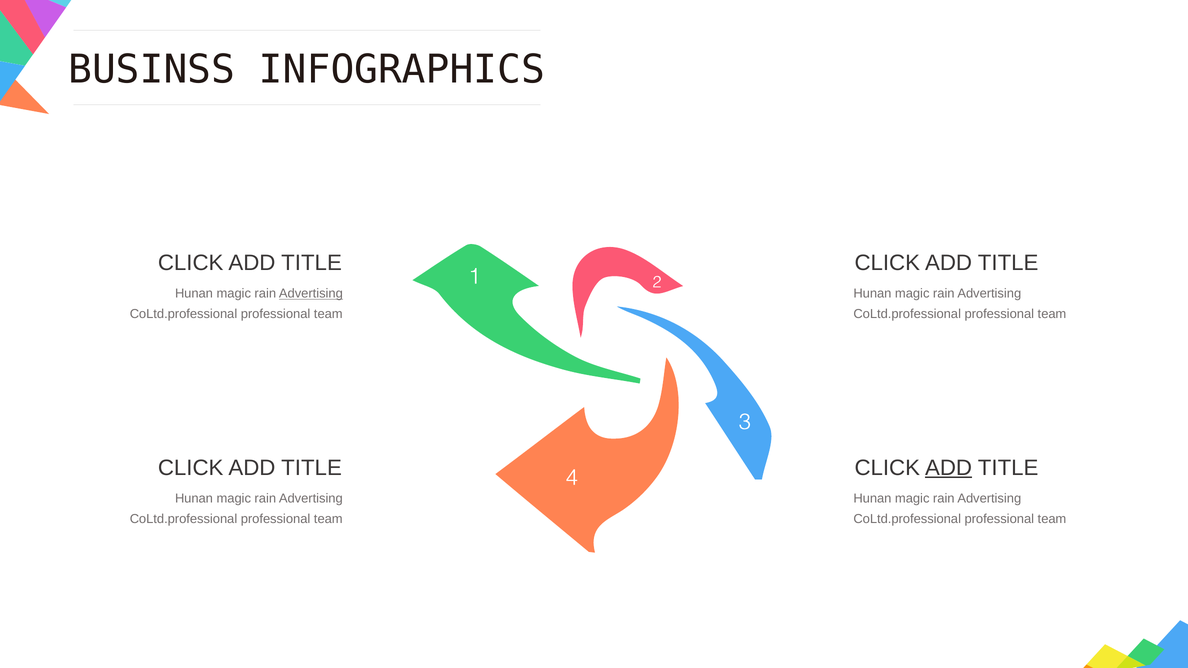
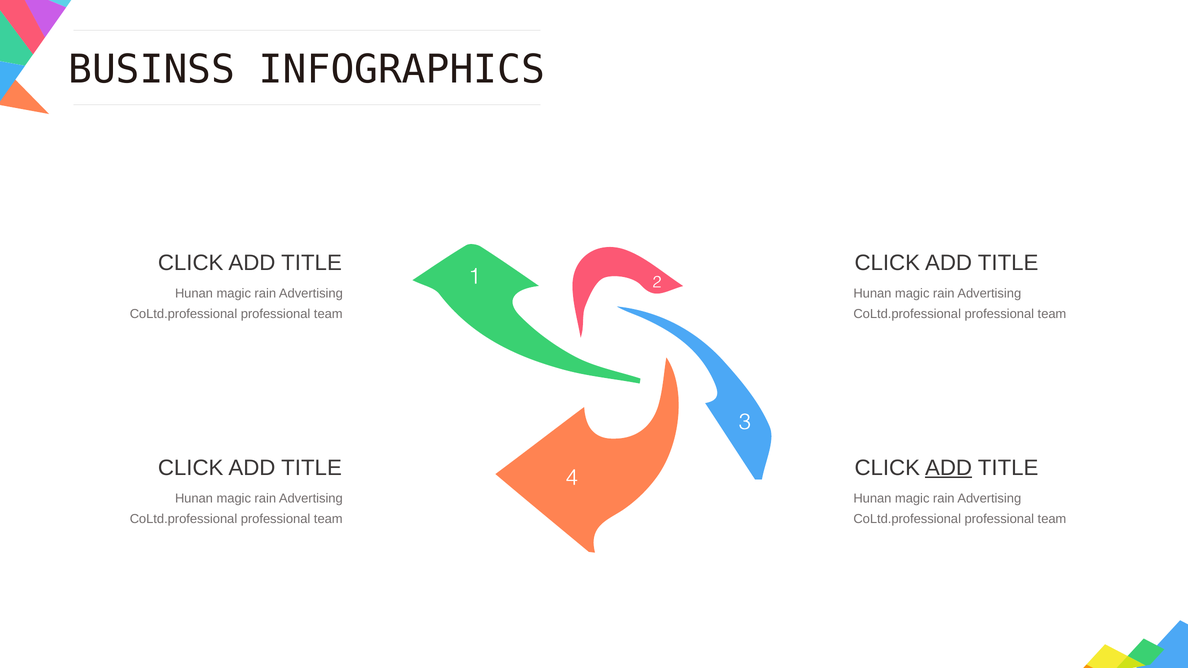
Advertising at (311, 294) underline: present -> none
